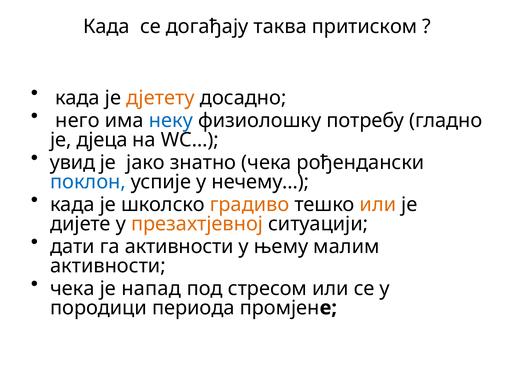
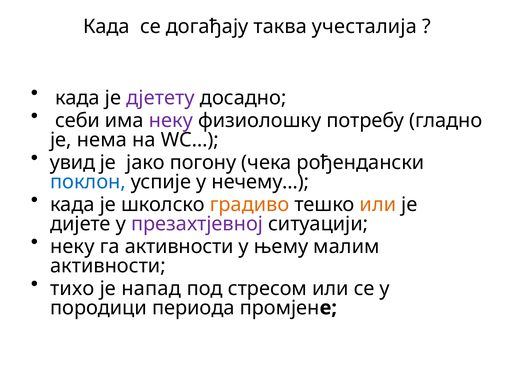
притиском: притиском -> учесталија
дјетету colour: orange -> purple
него: него -> себи
неку at (171, 121) colour: blue -> purple
дјеца: дјеца -> нема
знатно: знатно -> погону
презахтјевној colour: orange -> purple
дати at (72, 247): дати -> неку
чека at (72, 289): чека -> тихо
